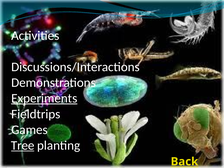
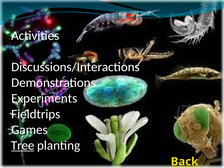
Experiments underline: present -> none
